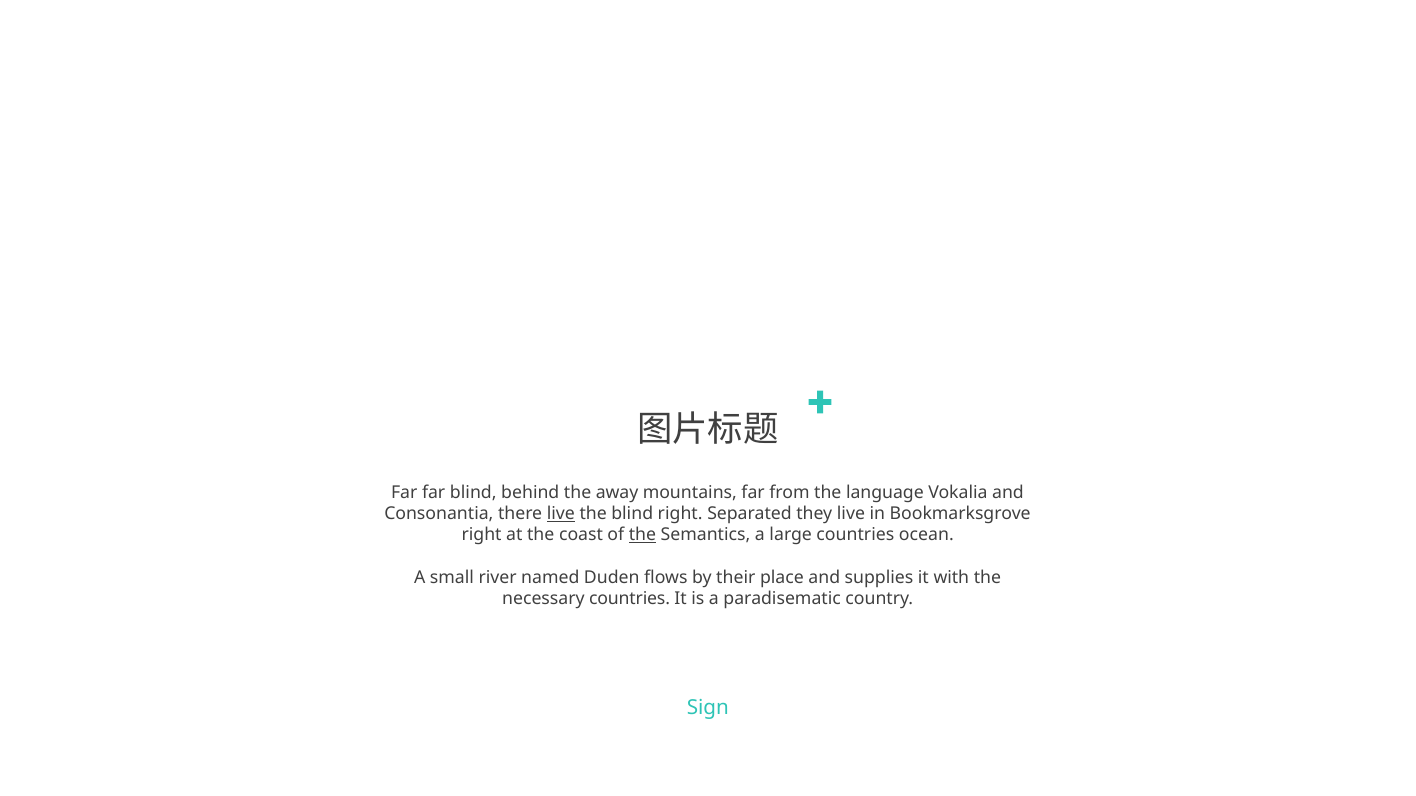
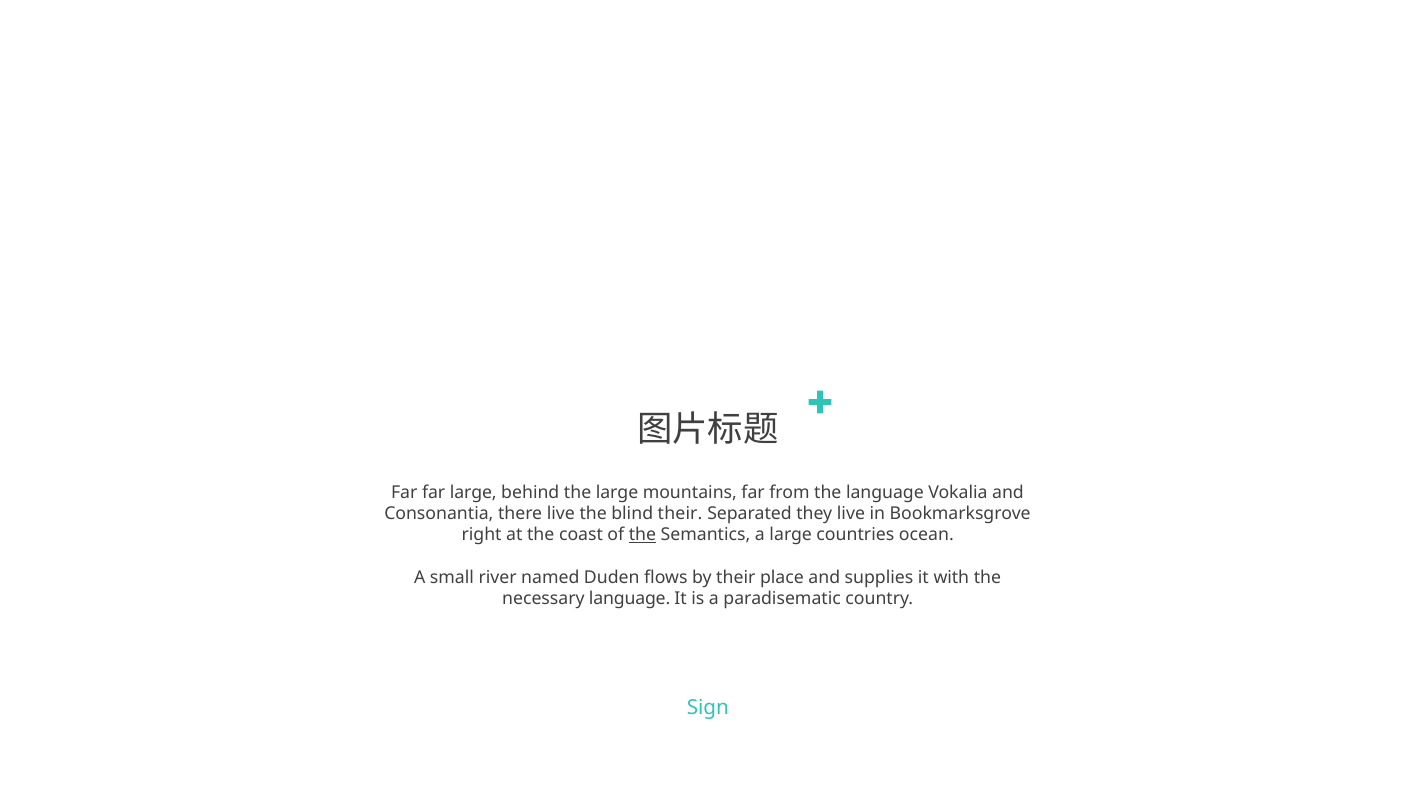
far blind: blind -> large
the away: away -> large
live at (561, 514) underline: present -> none
blind right: right -> their
necessary countries: countries -> language
